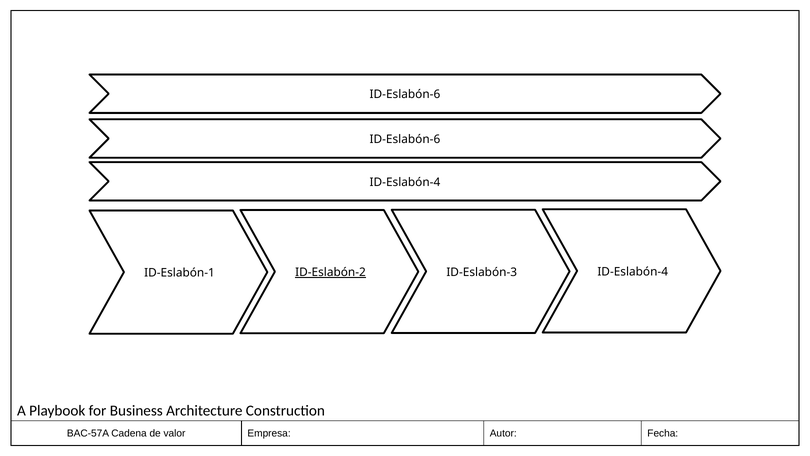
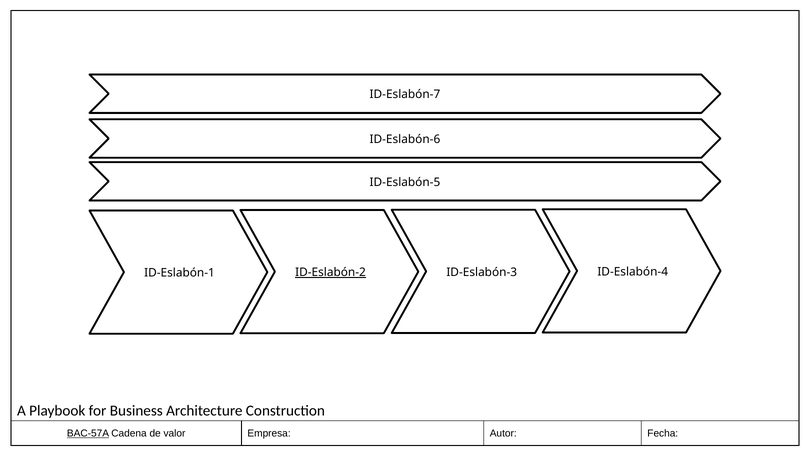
ID-Eslabón-6 at (405, 94): ID-Eslabón-6 -> ID-Eslabón-7
ID-Eslabón-4 at (405, 182): ID-Eslabón-4 -> ID-Eslabón-5
BAC-57A underline: none -> present
